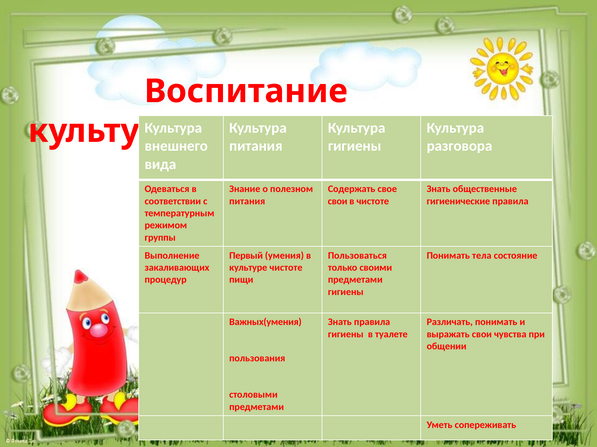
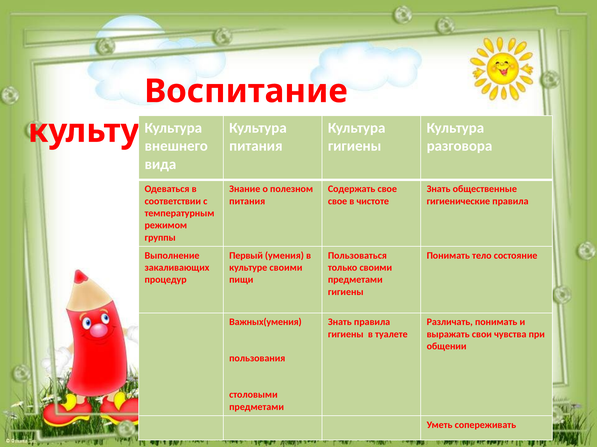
свои at (338, 201): свои -> свое
тела: тела -> тело
культуре чистоте: чистоте -> своими
